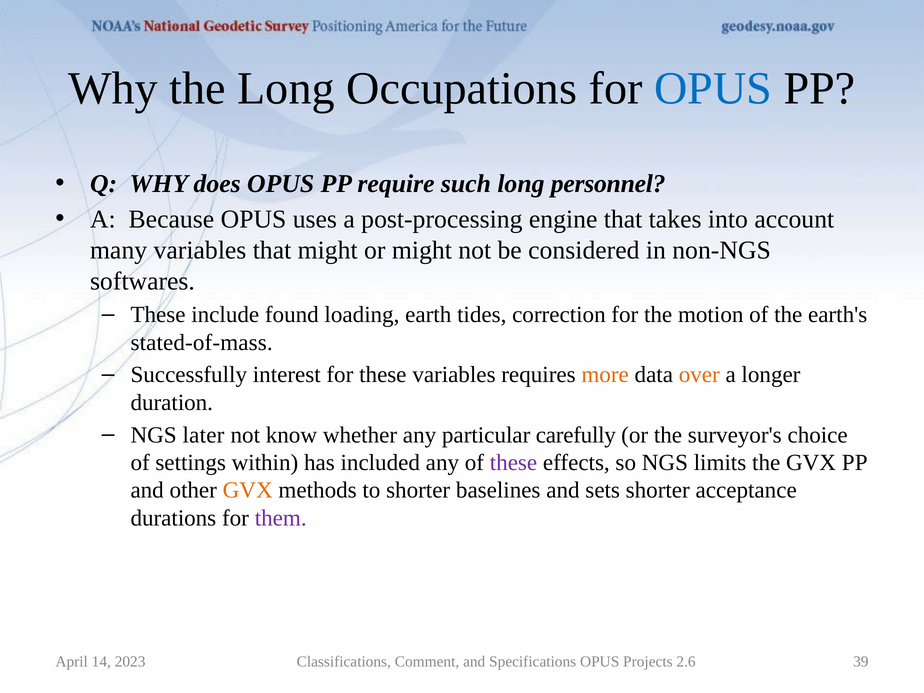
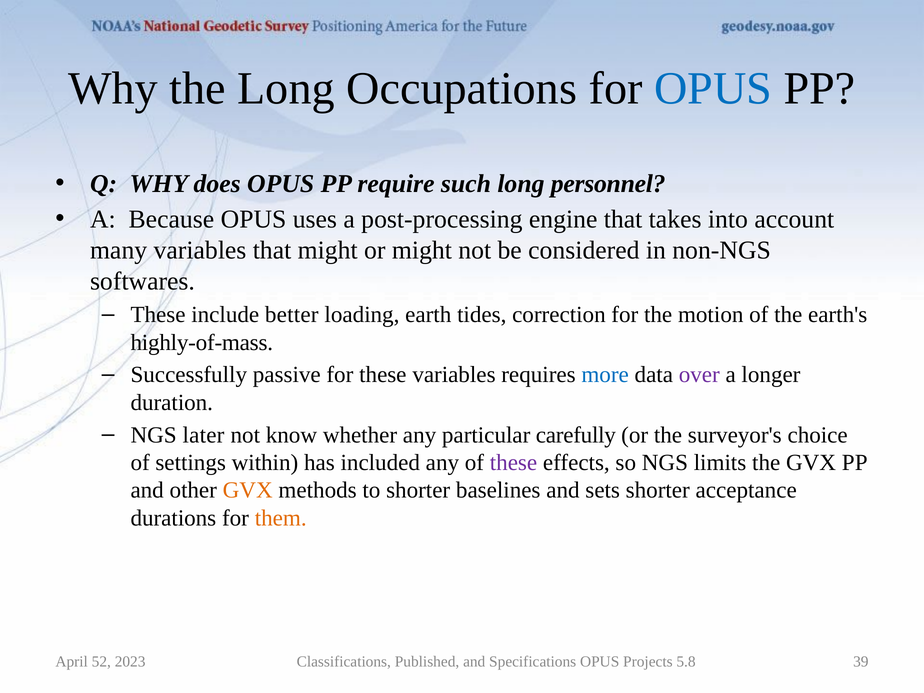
found: found -> better
stated-of-mass: stated-of-mass -> highly-of-mass
interest: interest -> passive
more colour: orange -> blue
over colour: orange -> purple
them colour: purple -> orange
14: 14 -> 52
Comment: Comment -> Published
2.6: 2.6 -> 5.8
